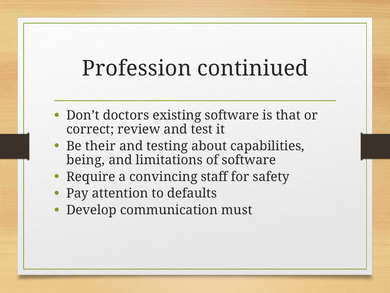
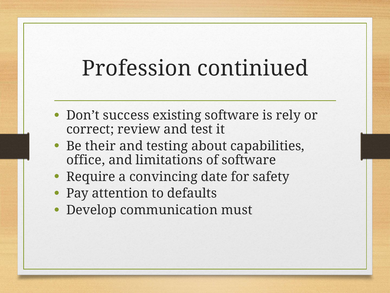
doctors: doctors -> success
that: that -> rely
being: being -> office
staff: staff -> date
